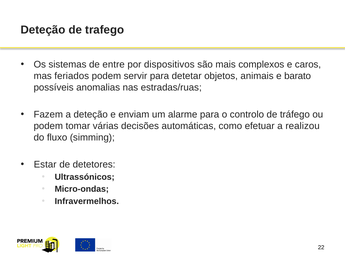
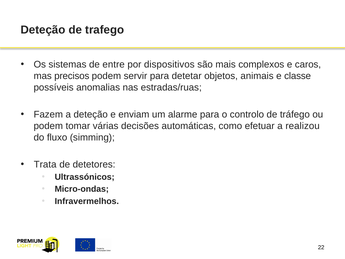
feriados: feriados -> precisos
barato: barato -> classe
Estar: Estar -> Trata
